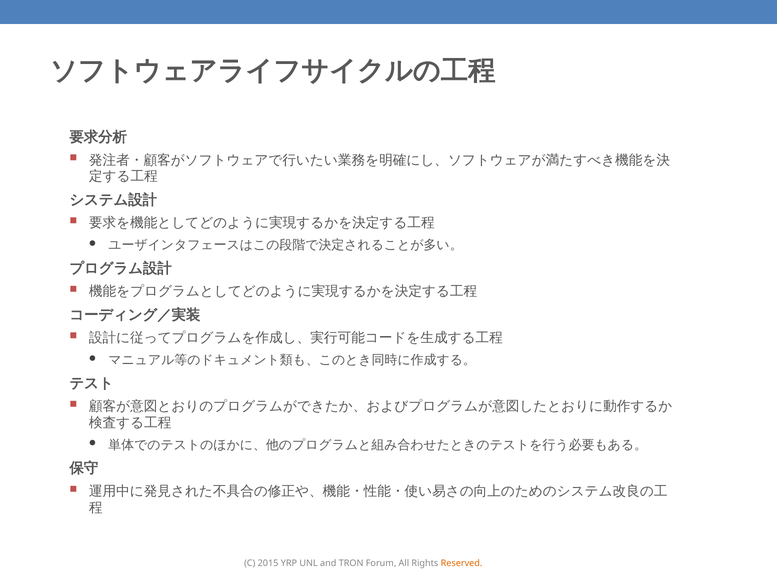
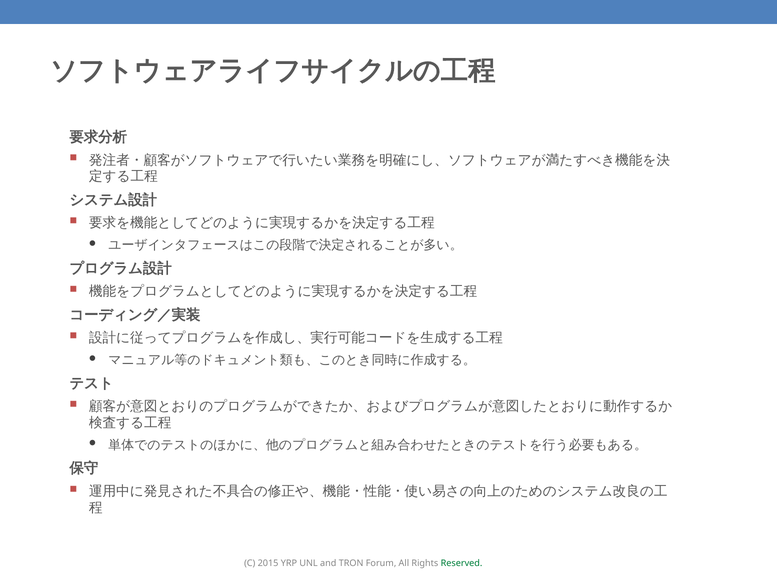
Reserved colour: orange -> green
